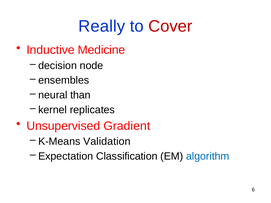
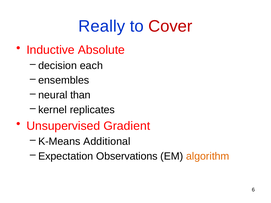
Medicine: Medicine -> Absolute
node: node -> each
Validation: Validation -> Additional
Classification: Classification -> Observations
algorithm colour: blue -> orange
